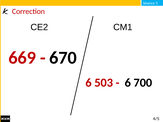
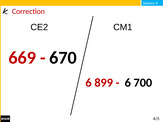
503: 503 -> 899
